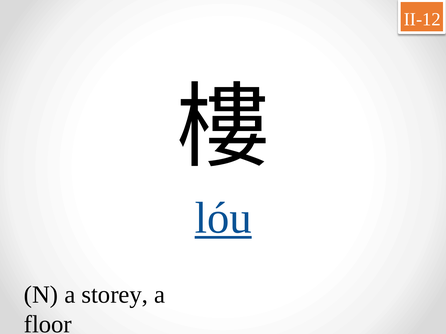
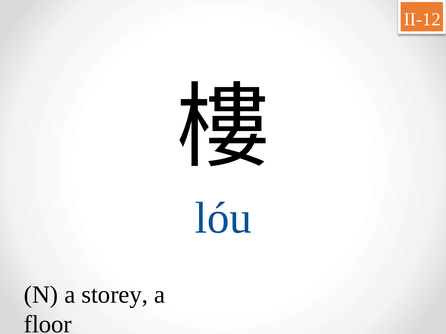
lóu underline: present -> none
